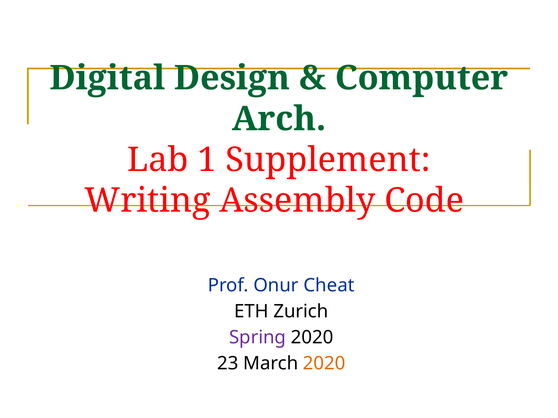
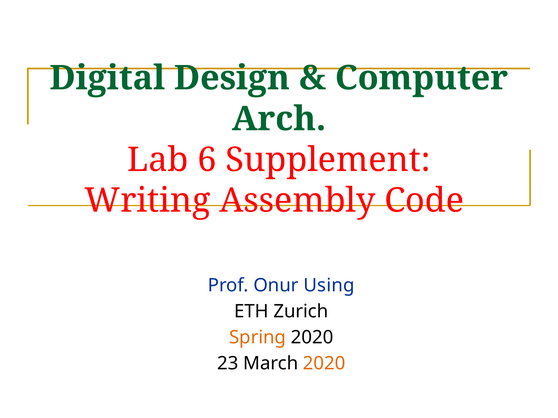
1: 1 -> 6
Cheat: Cheat -> Using
Spring colour: purple -> orange
